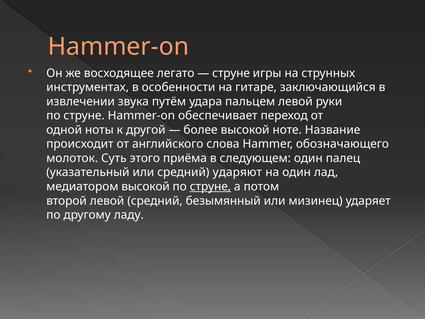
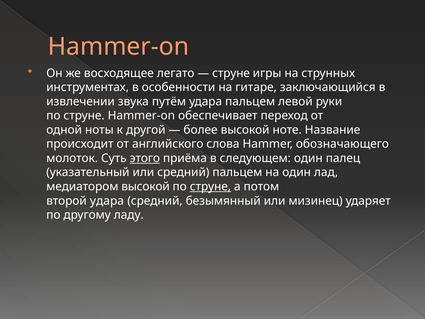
этого underline: none -> present
средний ударяют: ударяют -> пальцем
второй левой: левой -> удара
